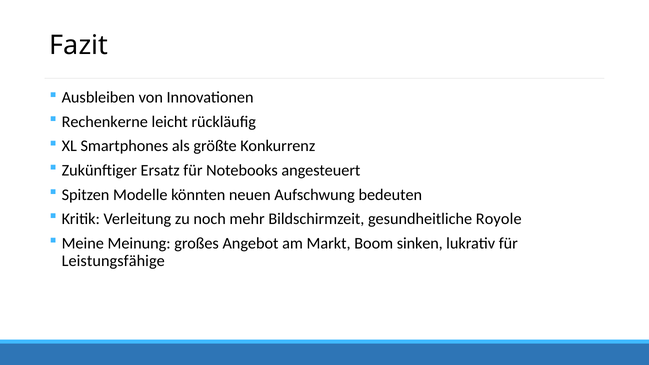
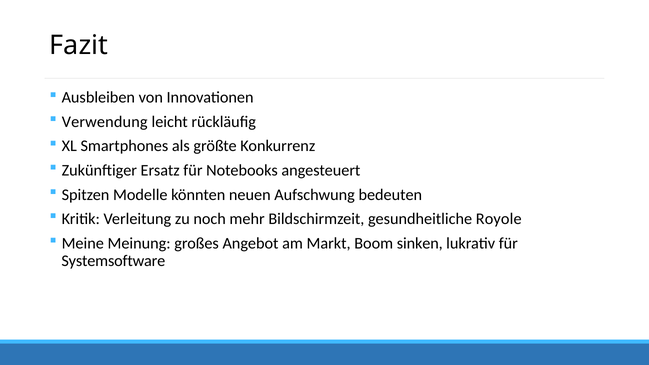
Rechenkerne: Rechenkerne -> Verwendung
Leistungsfähige: Leistungsfähige -> Systemsoftware
